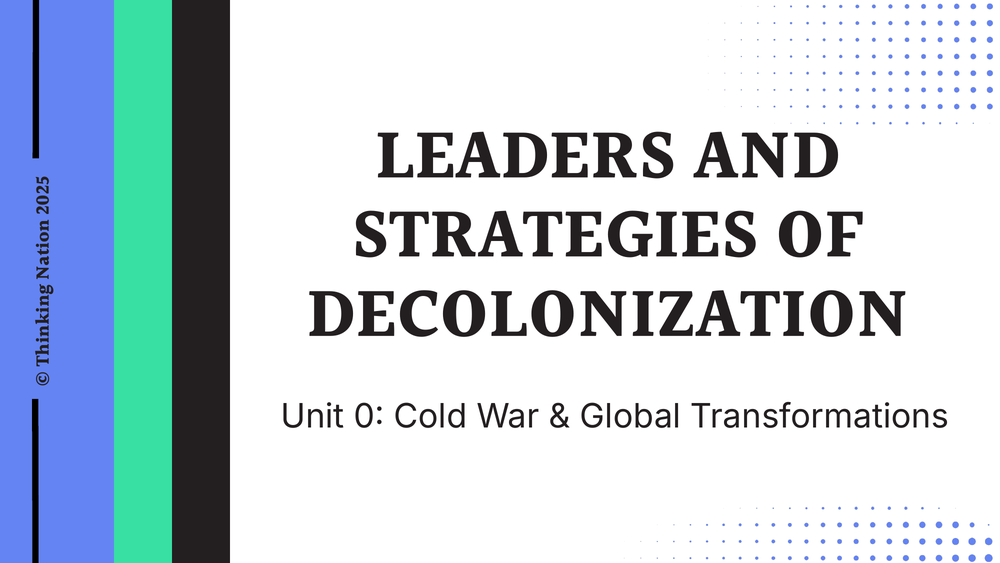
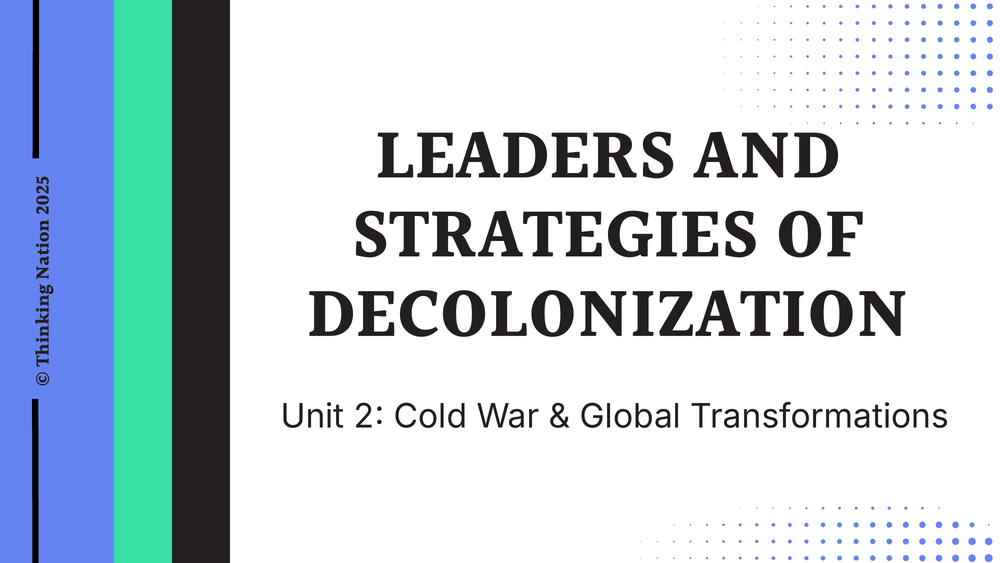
Unit 0: 0 -> 2
